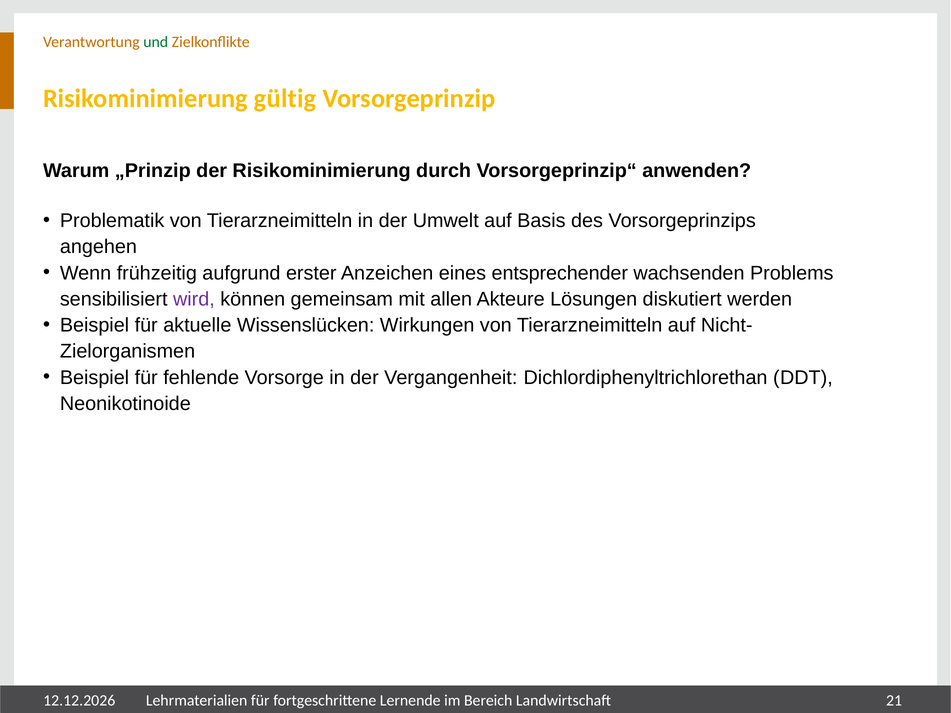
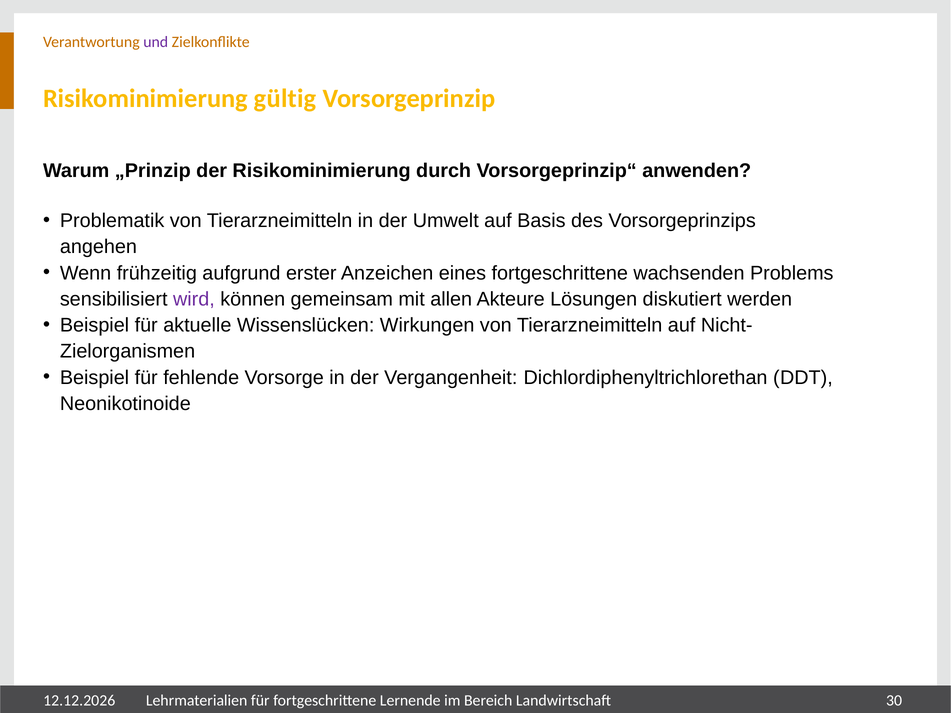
und colour: green -> purple
eines entsprechender: entsprechender -> fortgeschrittene
21: 21 -> 30
